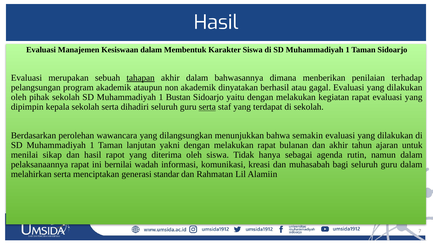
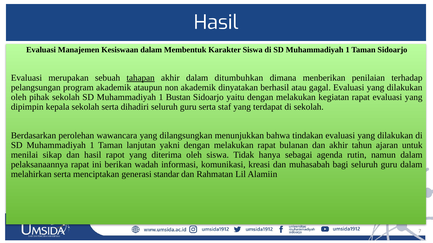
bahwasannya: bahwasannya -> ditumbuhkan
serta at (207, 107) underline: present -> none
semakin: semakin -> tindakan
bernilai: bernilai -> berikan
